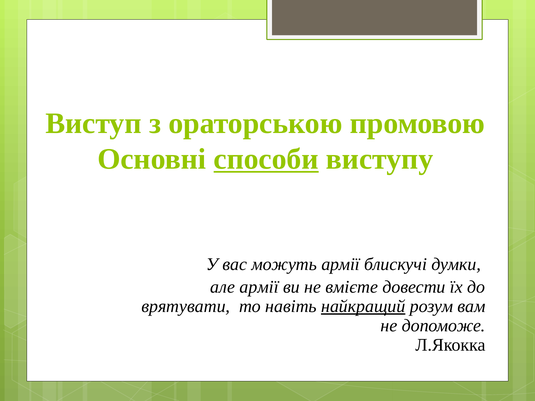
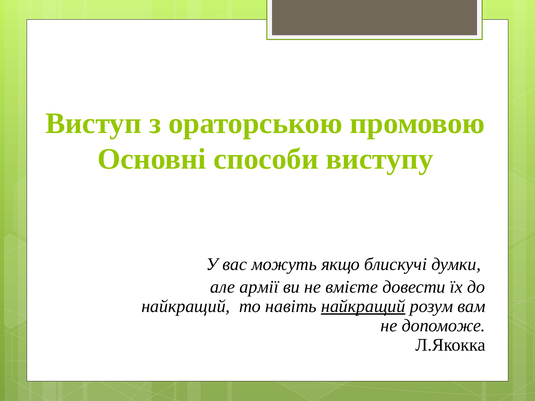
способи underline: present -> none
можуть армії: армії -> якщо
врятувати at (186, 307): врятувати -> найкращий
